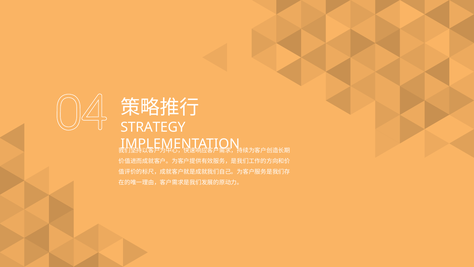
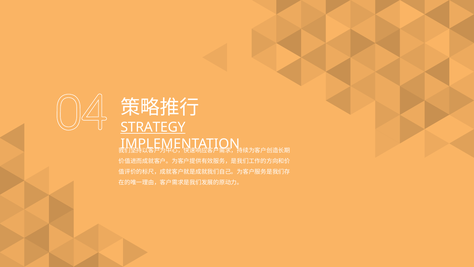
STRATEGY underline: none -> present
